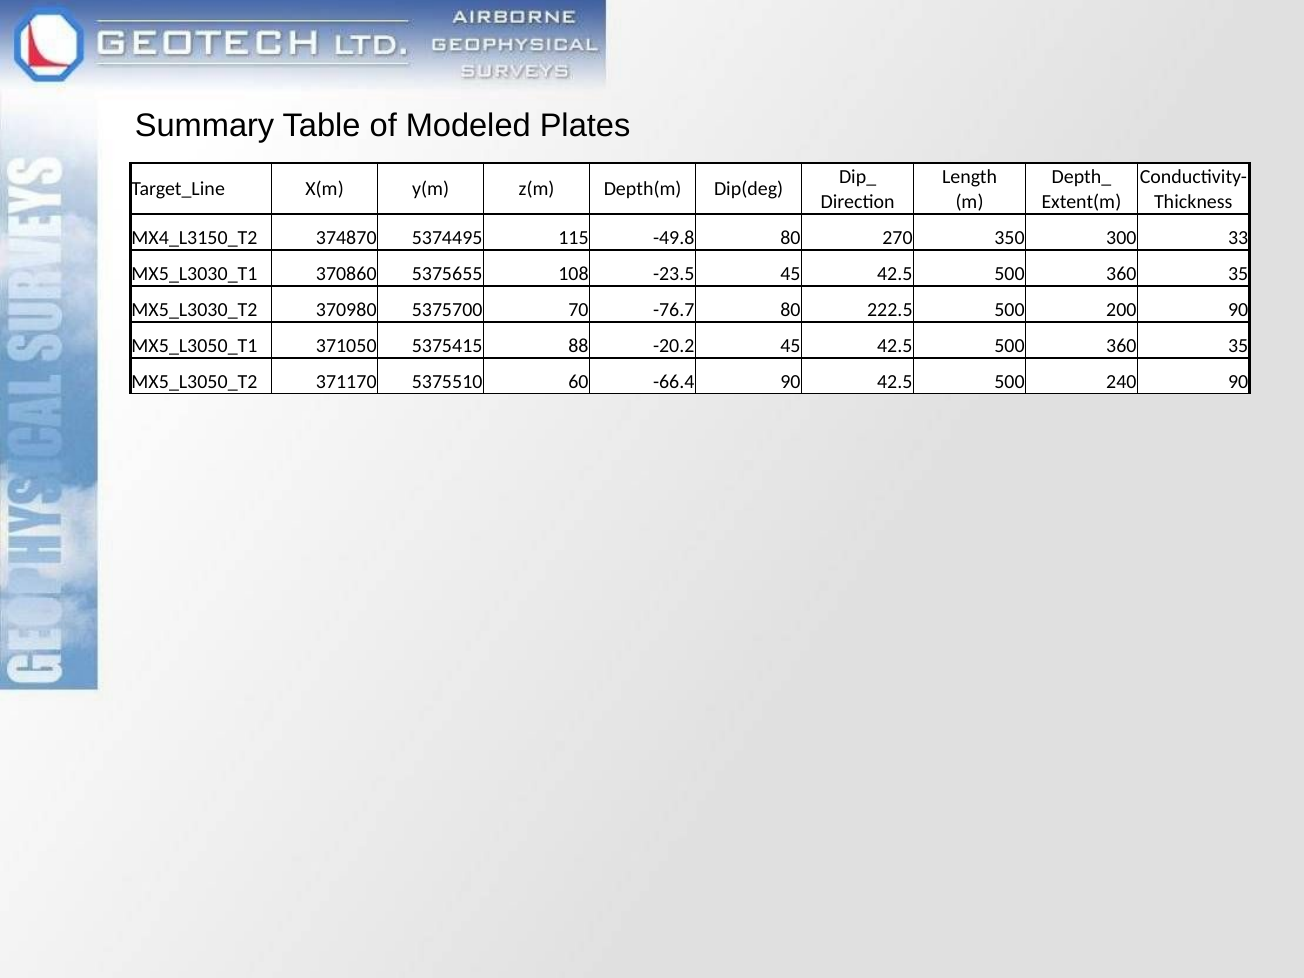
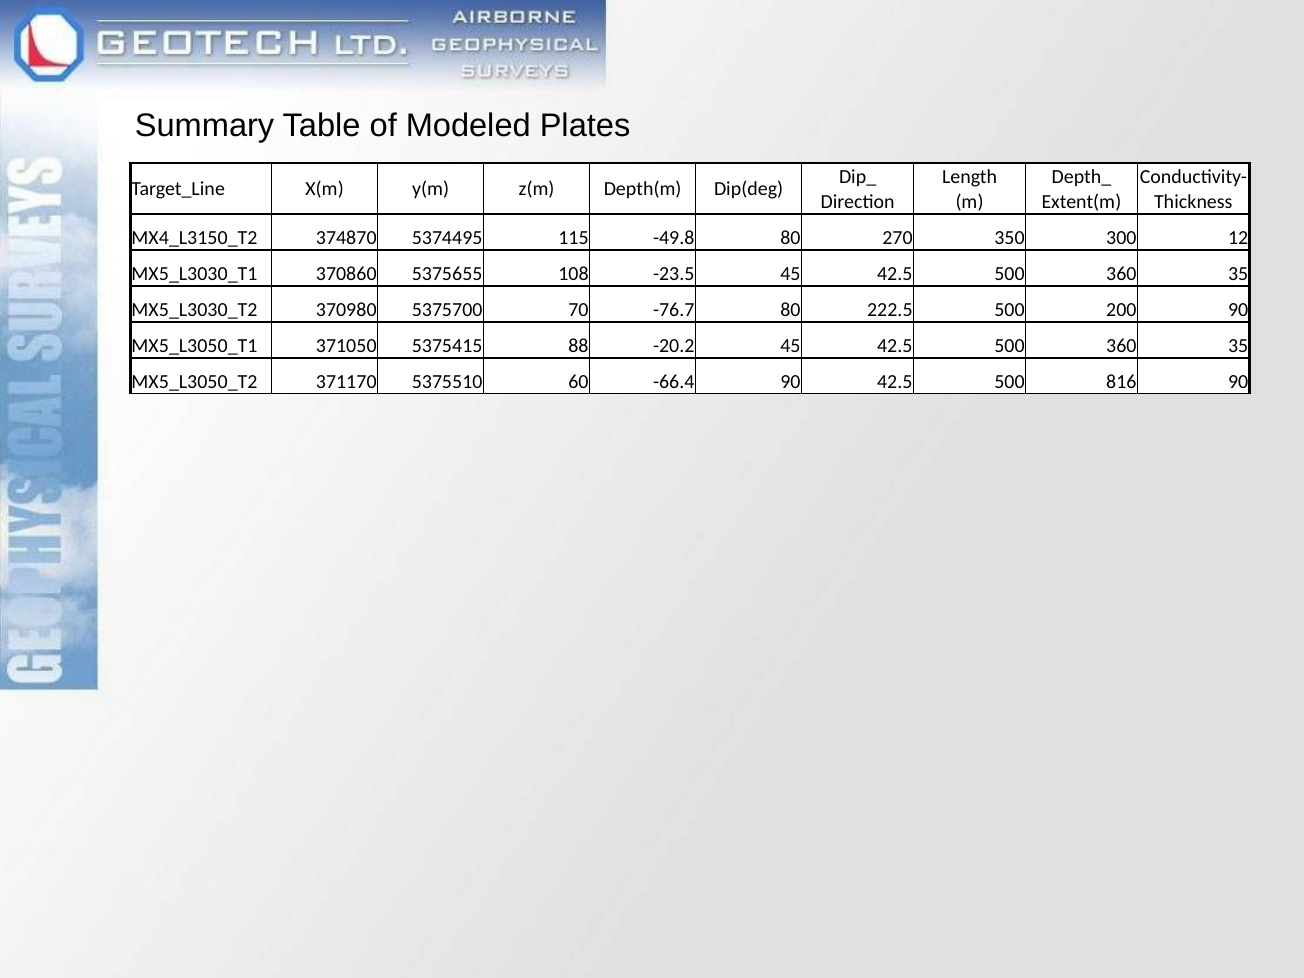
33: 33 -> 12
240: 240 -> 816
